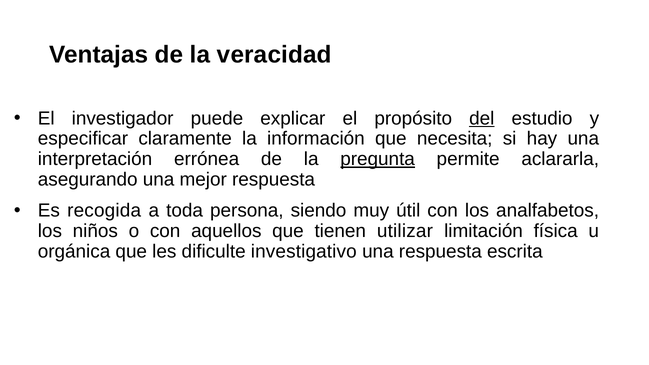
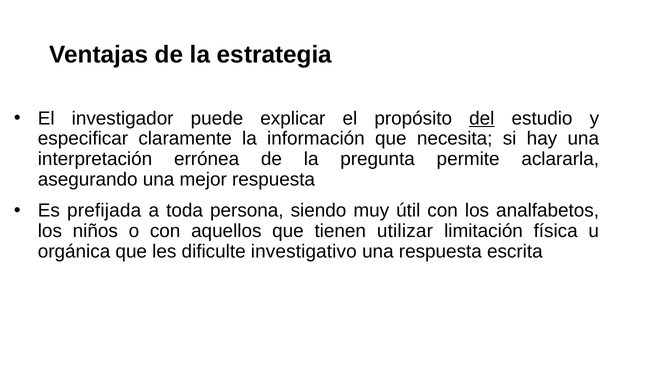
veracidad: veracidad -> estrategia
pregunta underline: present -> none
recogida: recogida -> prefijada
